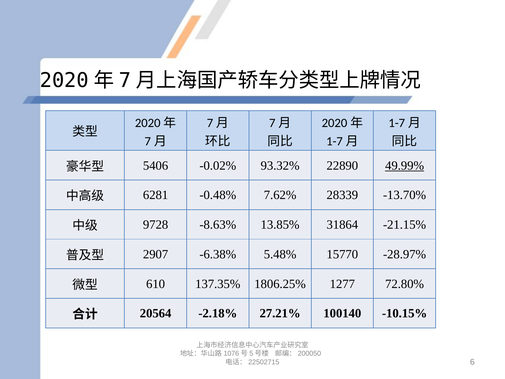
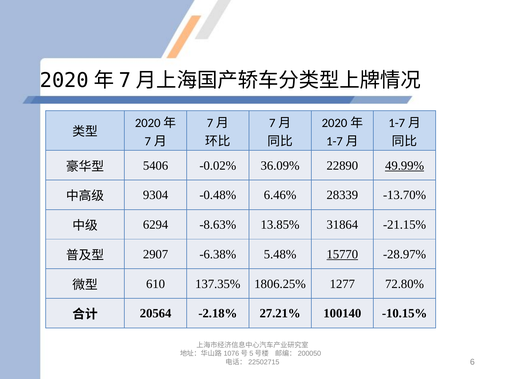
93.32%: 93.32% -> 36.09%
6281: 6281 -> 9304
7.62%: 7.62% -> 6.46%
9728: 9728 -> 6294
15770 underline: none -> present
